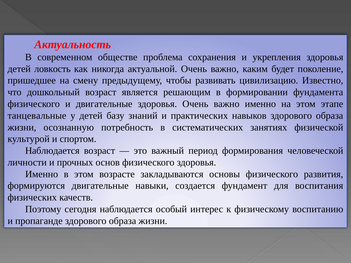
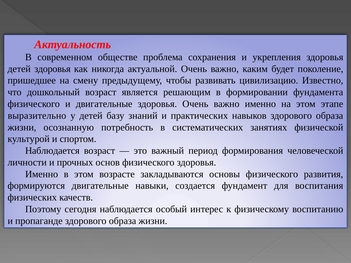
детей ловкость: ловкость -> здоровья
танцевальные: танцевальные -> выразительно
